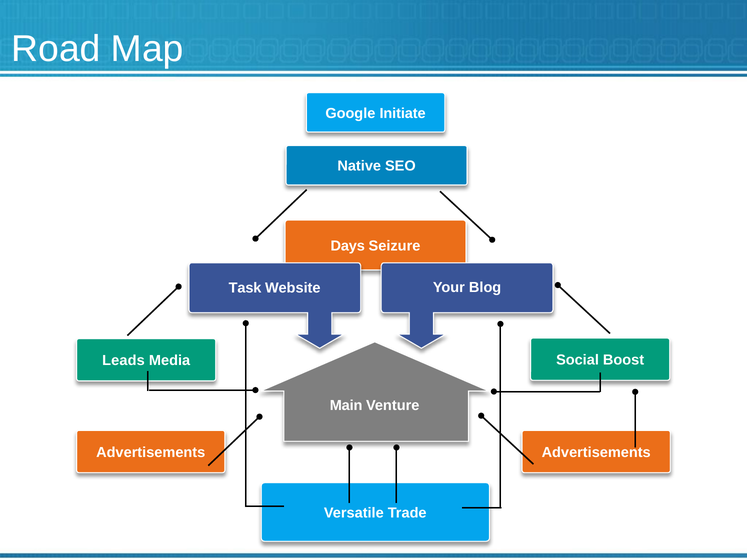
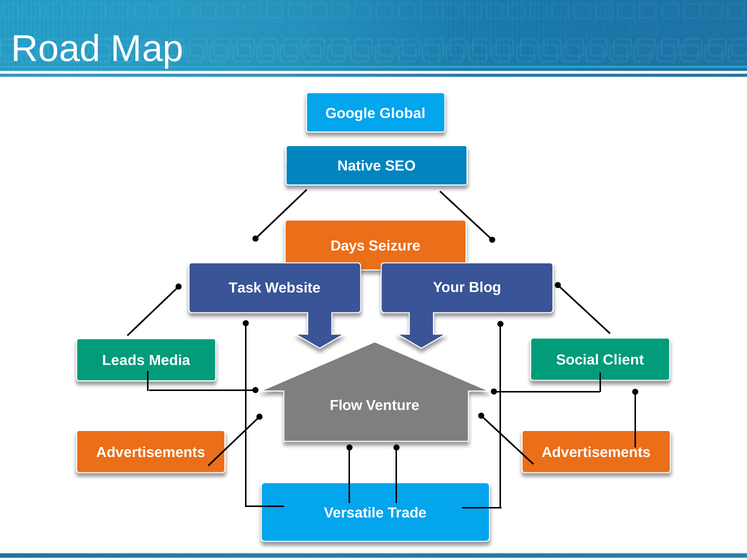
Initiate: Initiate -> Global
Boost: Boost -> Client
Main: Main -> Flow
